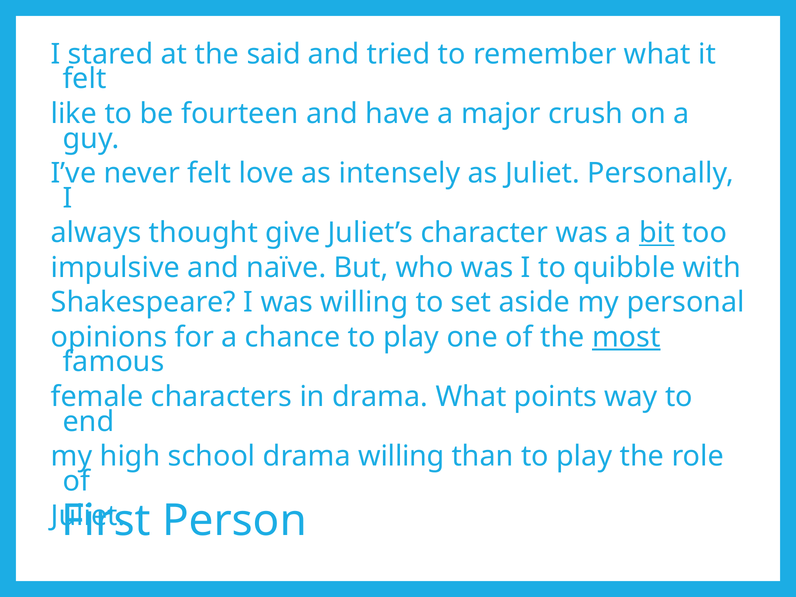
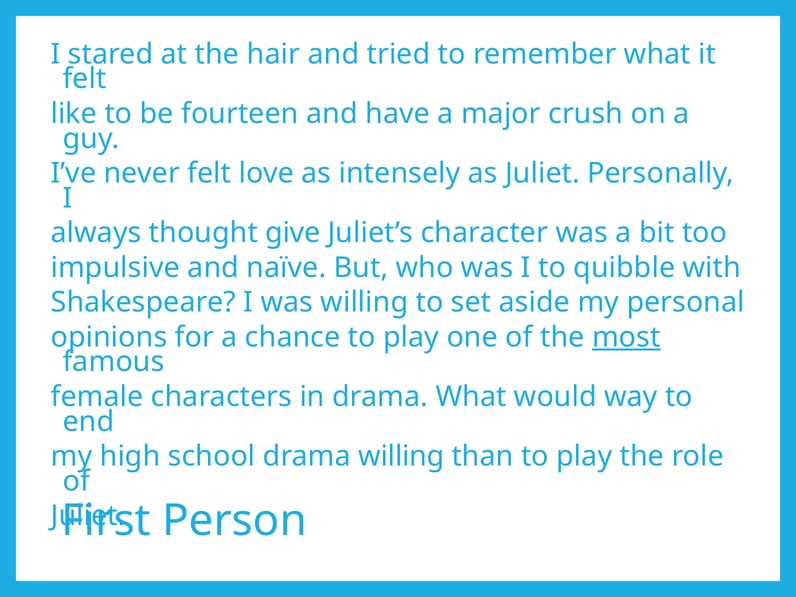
said: said -> hair
bit underline: present -> none
points: points -> would
